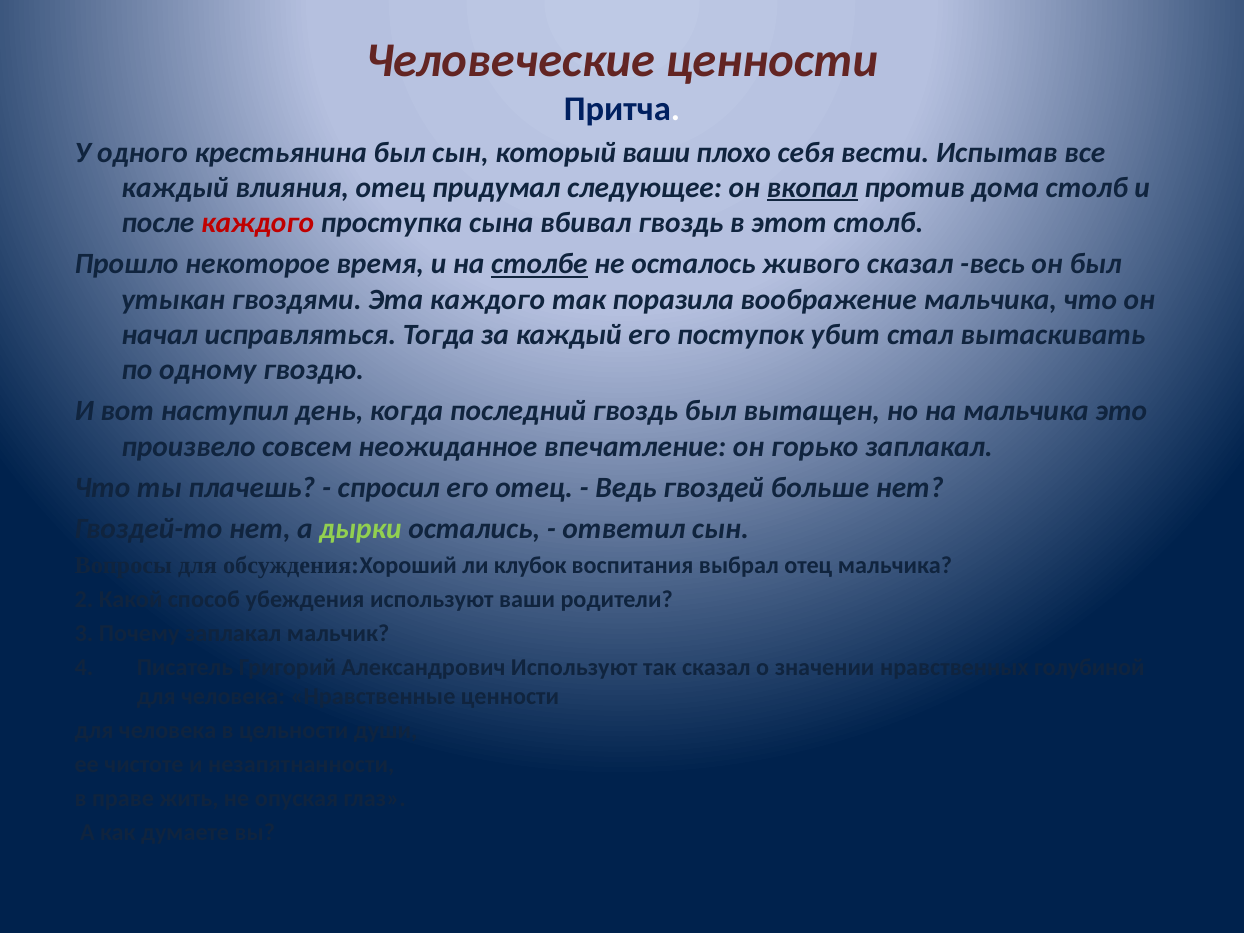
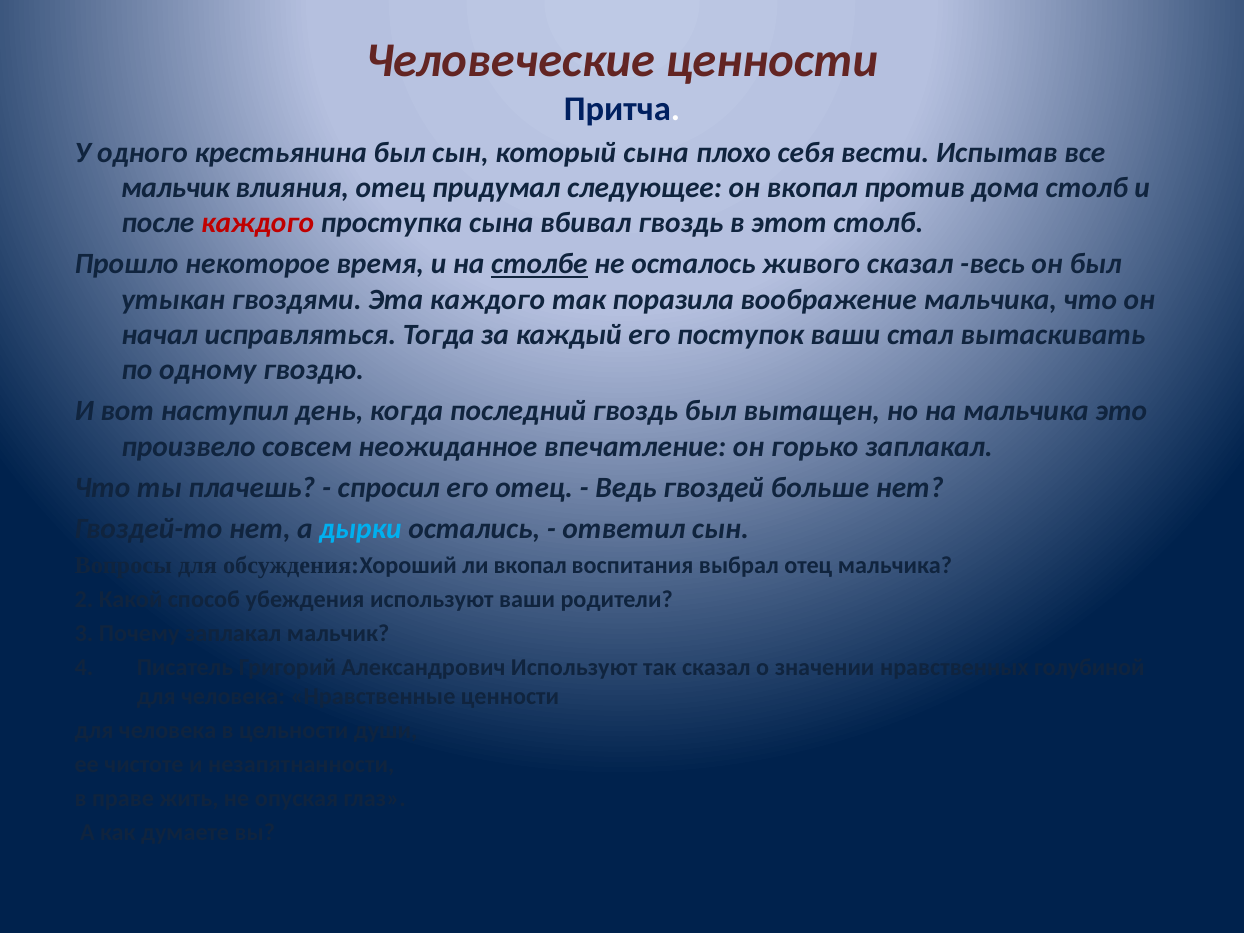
который ваши: ваши -> сына
каждый at (175, 188): каждый -> мальчик
вкопал at (812, 188) underline: present -> none
поступок убит: убит -> ваши
дырки colour: light green -> light blue
ли клубок: клубок -> вкопал
